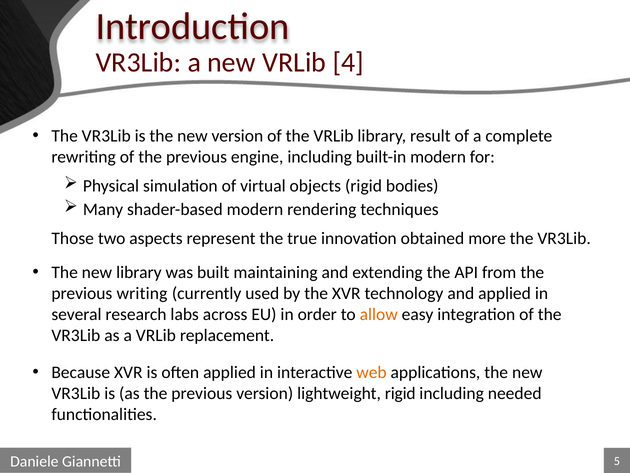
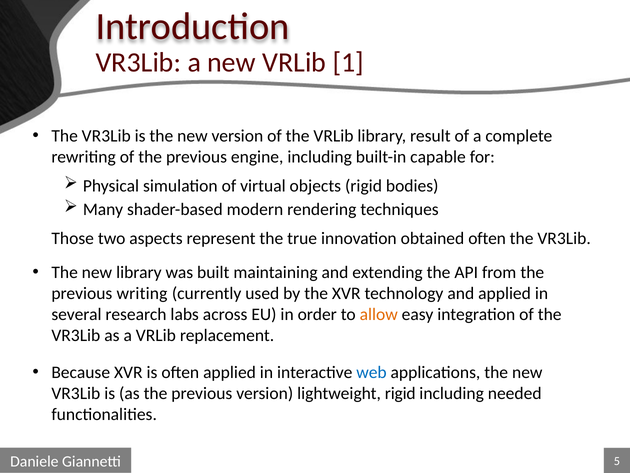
4: 4 -> 1
built-in modern: modern -> capable
obtained more: more -> often
web colour: orange -> blue
